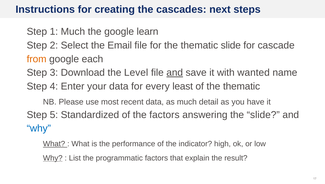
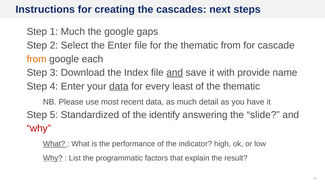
learn: learn -> gaps
the Email: Email -> Enter
thematic slide: slide -> from
Level: Level -> Index
wanted: wanted -> provide
data at (119, 86) underline: none -> present
the factors: factors -> identify
why at (39, 129) colour: blue -> red
